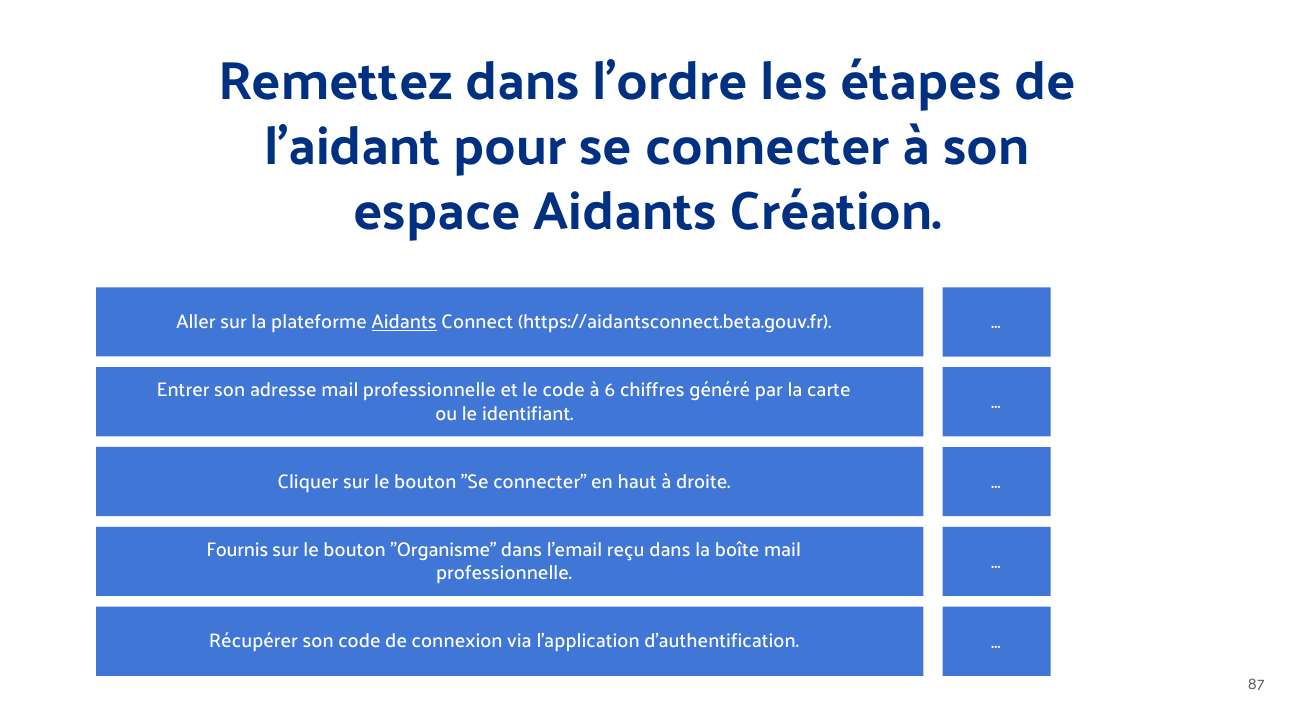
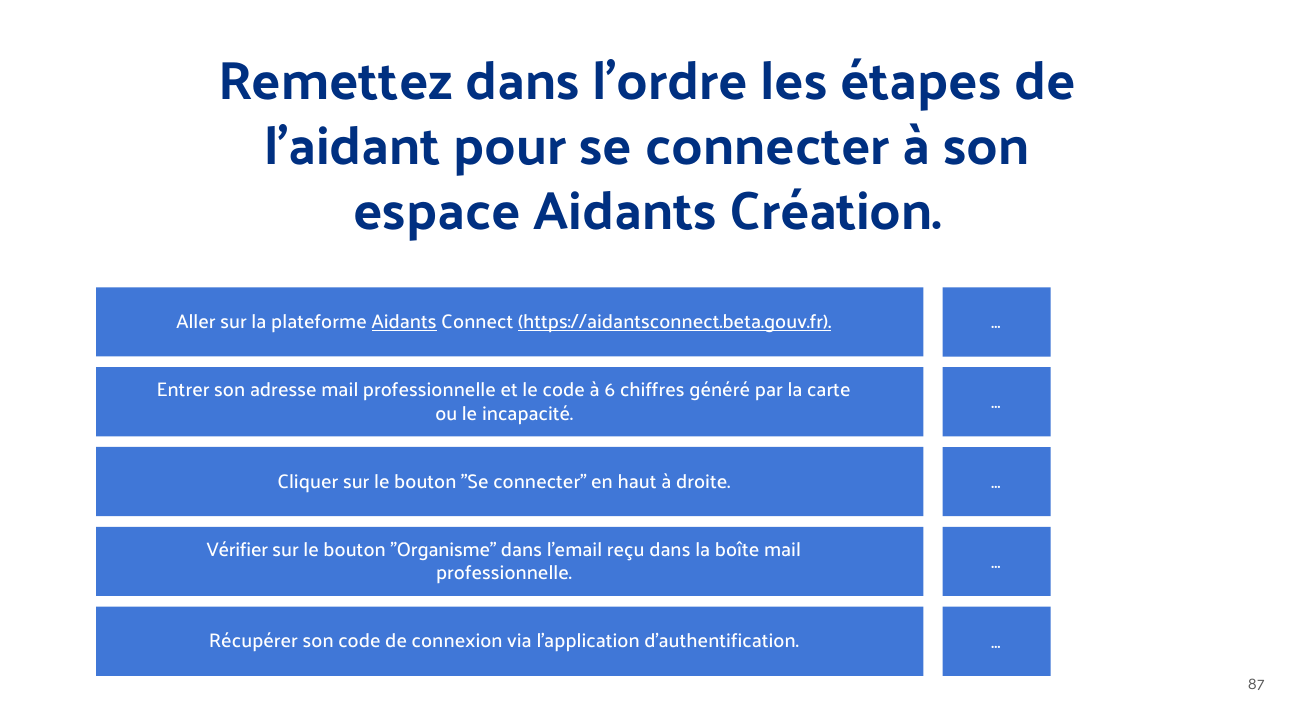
https://aidantsconnect.beta.gouv.fr underline: none -> present
identifiant: identifiant -> incapacité
Fournis: Fournis -> Vérifier
